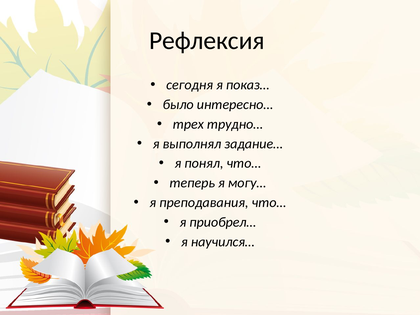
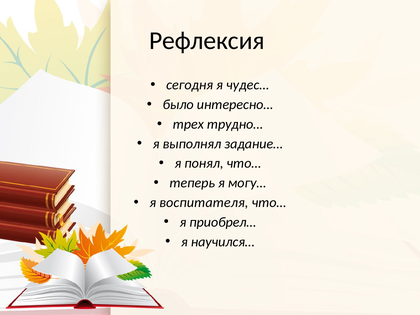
показ…: показ… -> чудес…
преподавания: преподавания -> воспитателя
